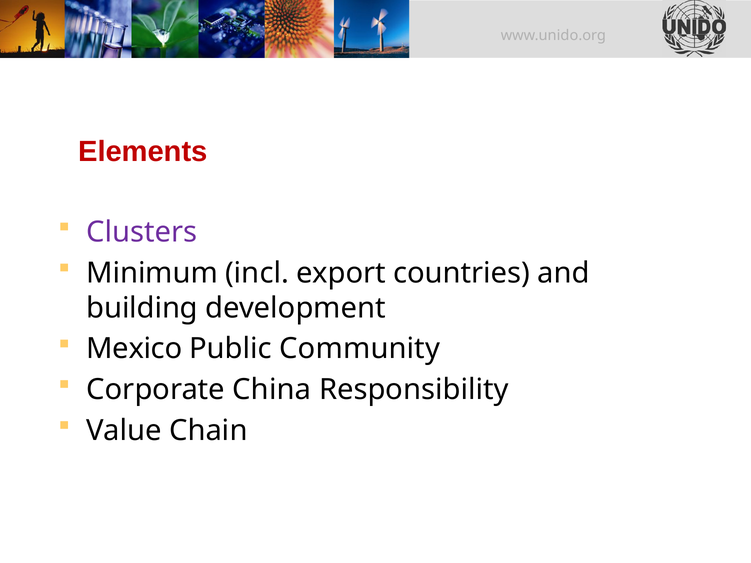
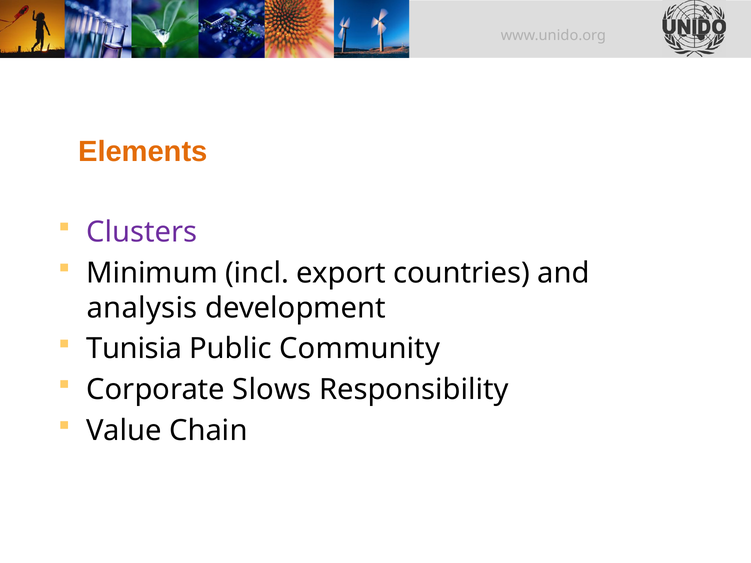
Elements colour: red -> orange
building: building -> analysis
Mexico: Mexico -> Tunisia
China: China -> Slows
